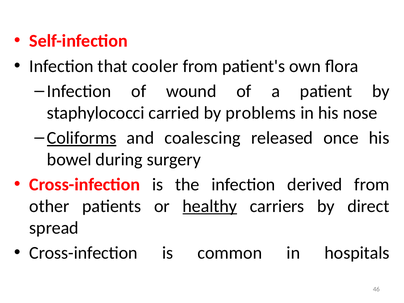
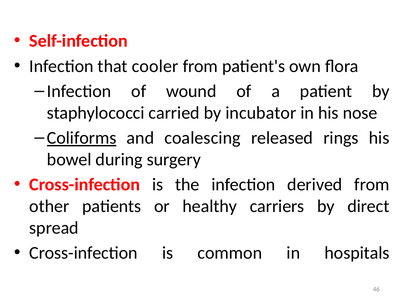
problems: problems -> incubator
once: once -> rings
healthy underline: present -> none
